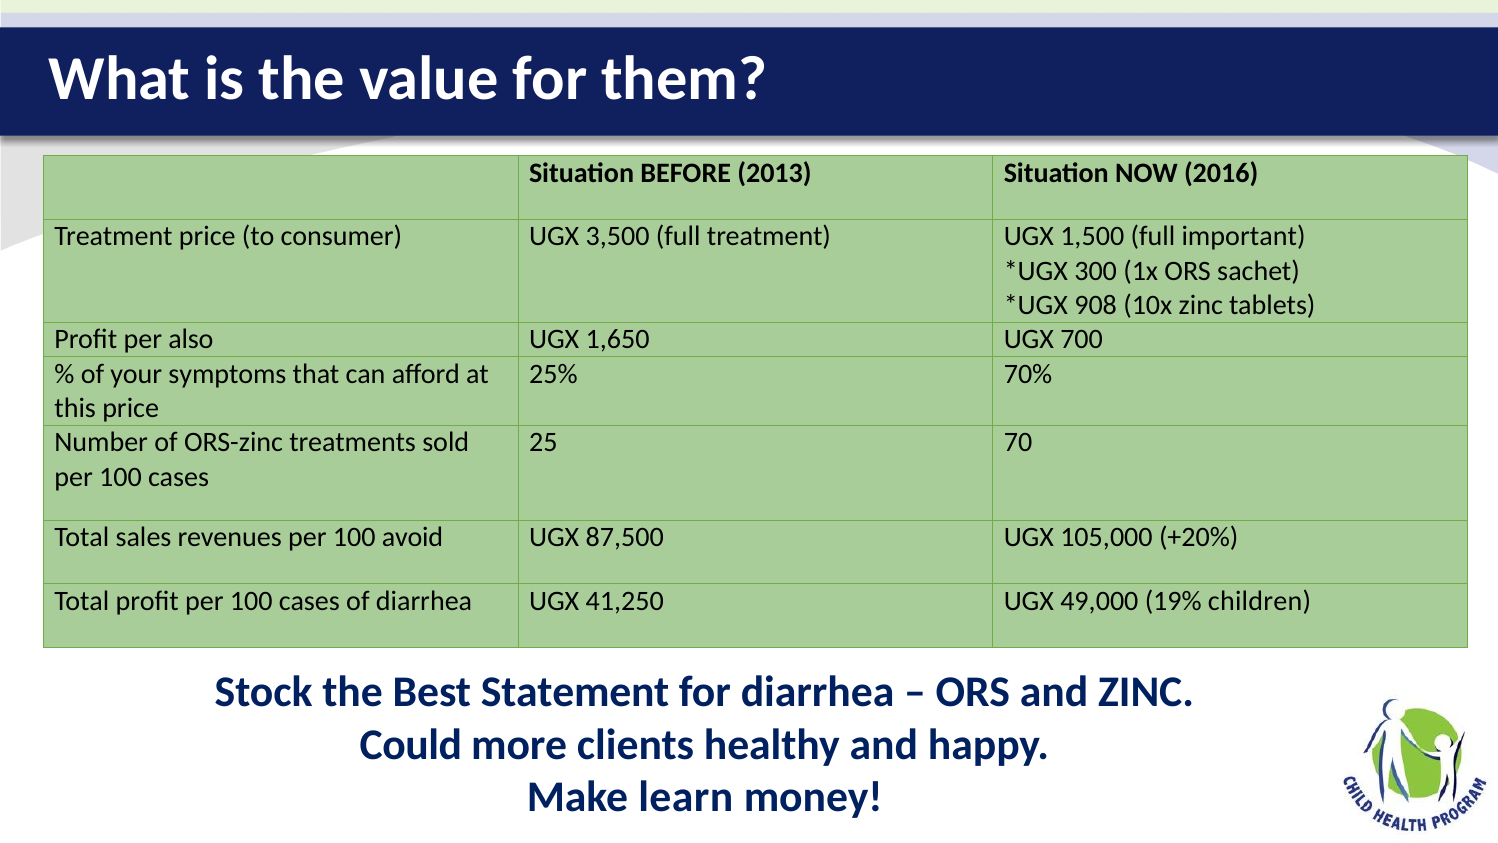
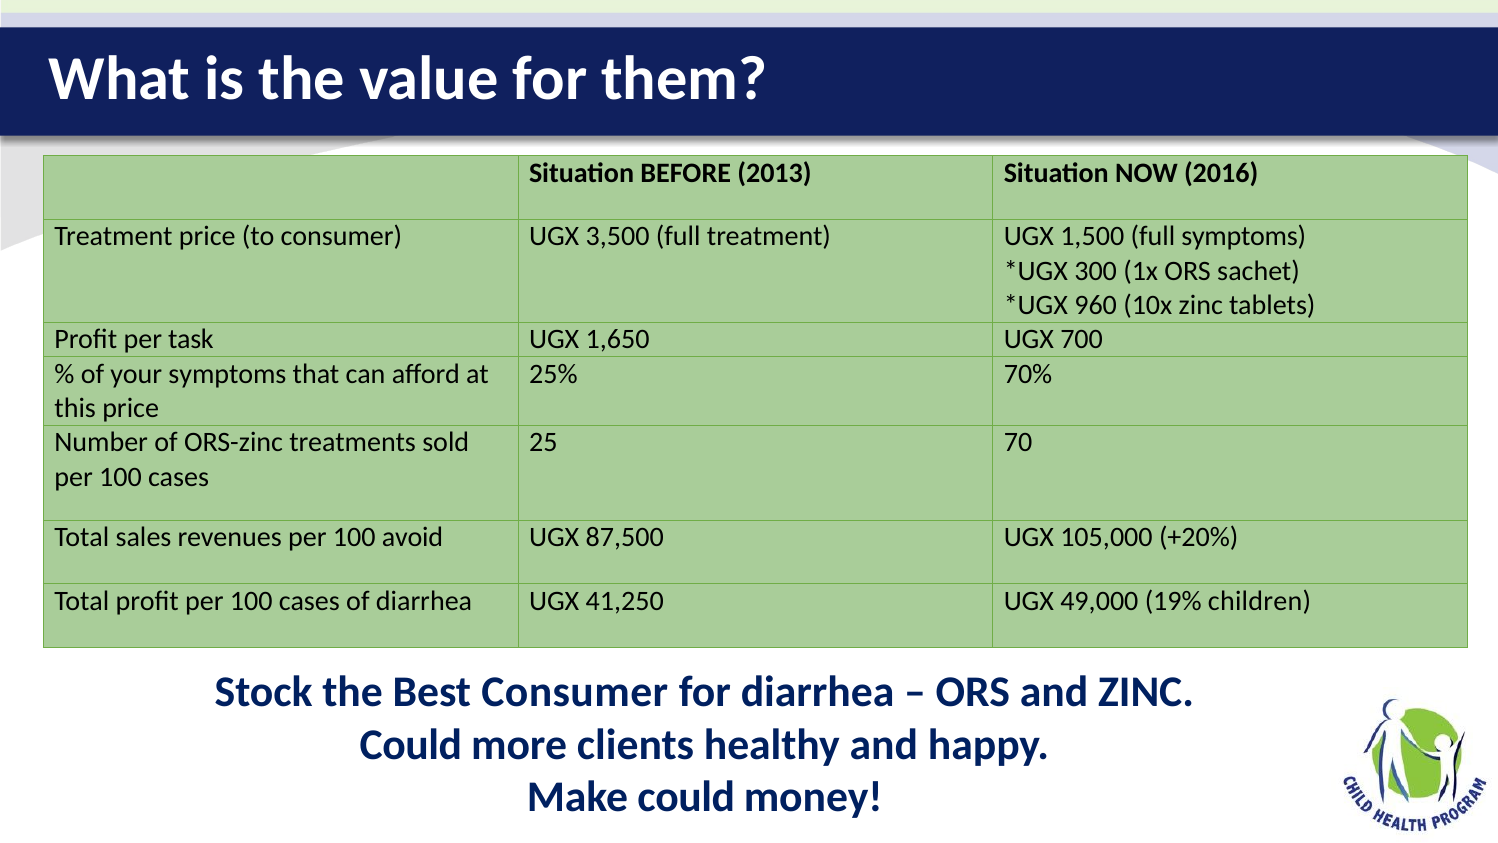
full important: important -> symptoms
908: 908 -> 960
also: also -> task
Best Statement: Statement -> Consumer
Make learn: learn -> could
